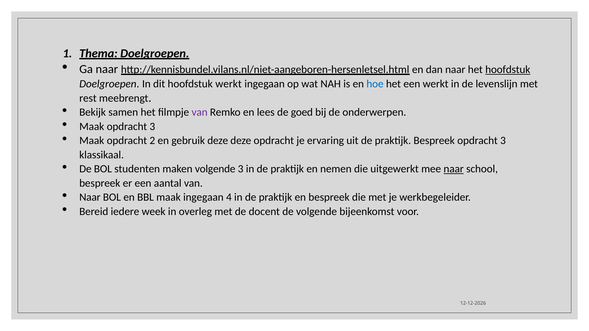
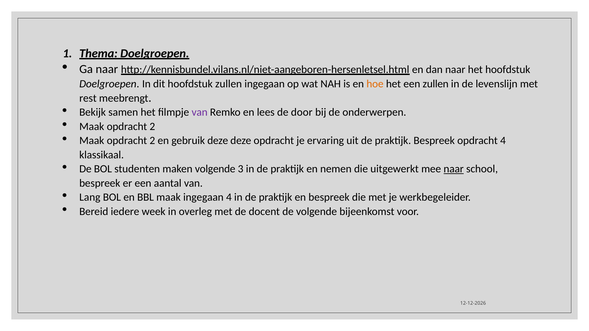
hoofdstuk at (508, 70) underline: present -> none
hoofdstuk werkt: werkt -> zullen
hoe colour: blue -> orange
een werkt: werkt -> zullen
goed: goed -> door
3 at (152, 127): 3 -> 2
Bespreek opdracht 3: 3 -> 4
Naar at (90, 197): Naar -> Lang
